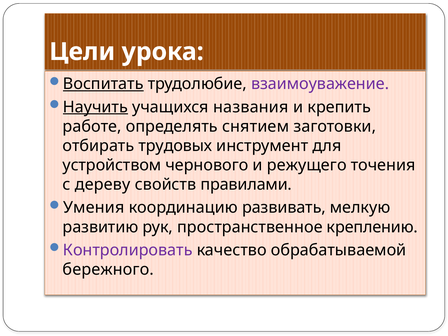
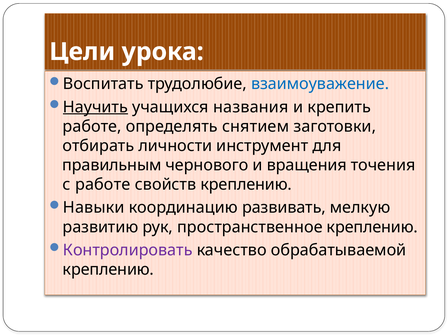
Воспитать underline: present -> none
взаимоуважение colour: purple -> blue
трудовых: трудовых -> личности
устройством: устройством -> правильным
режущего: режущего -> вращения
с дереву: дереву -> работе
свойств правилами: правилами -> креплению
Умения: Умения -> Навыки
бережного at (108, 269): бережного -> креплению
